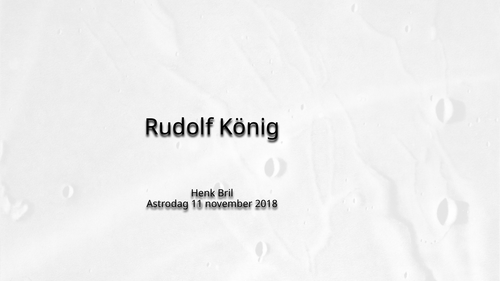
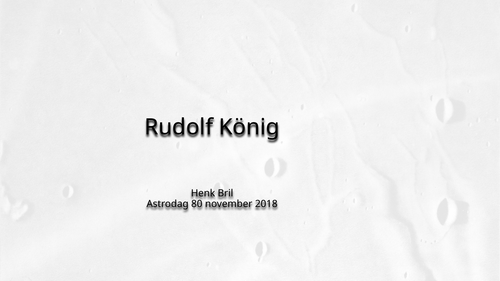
11: 11 -> 80
